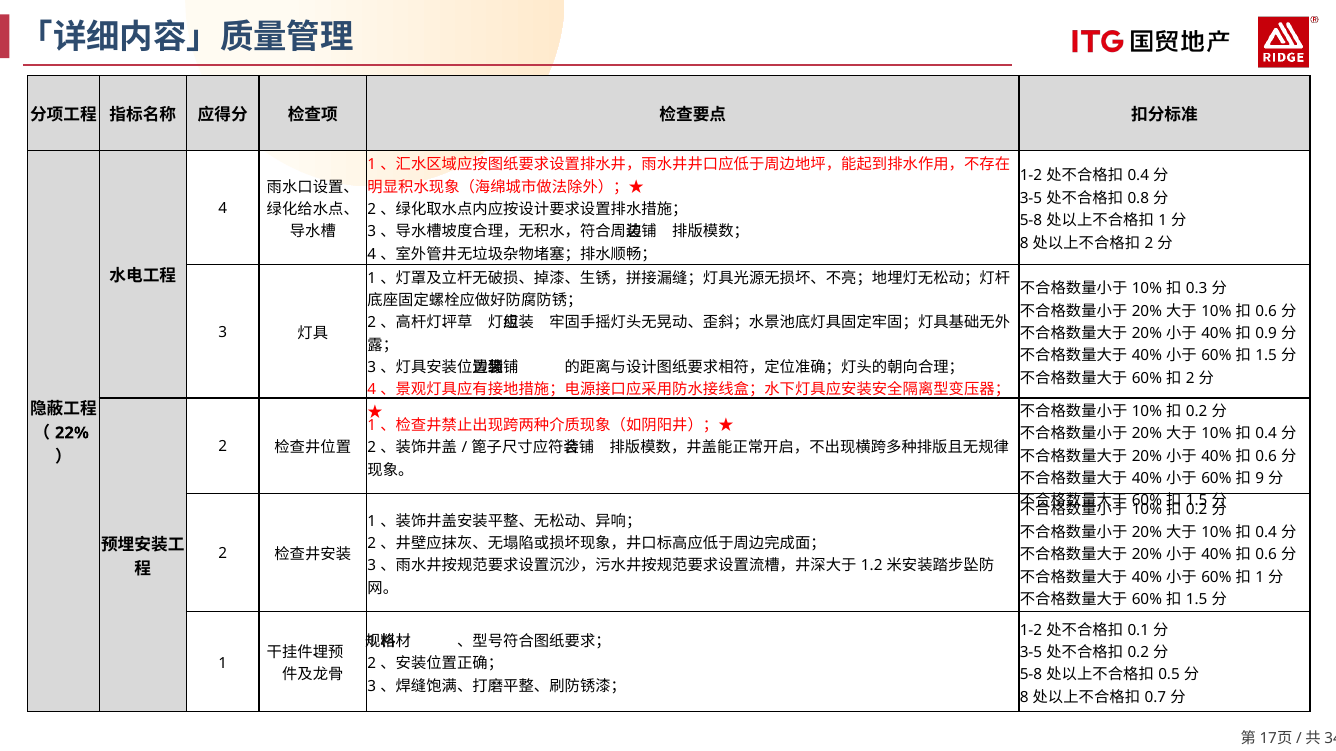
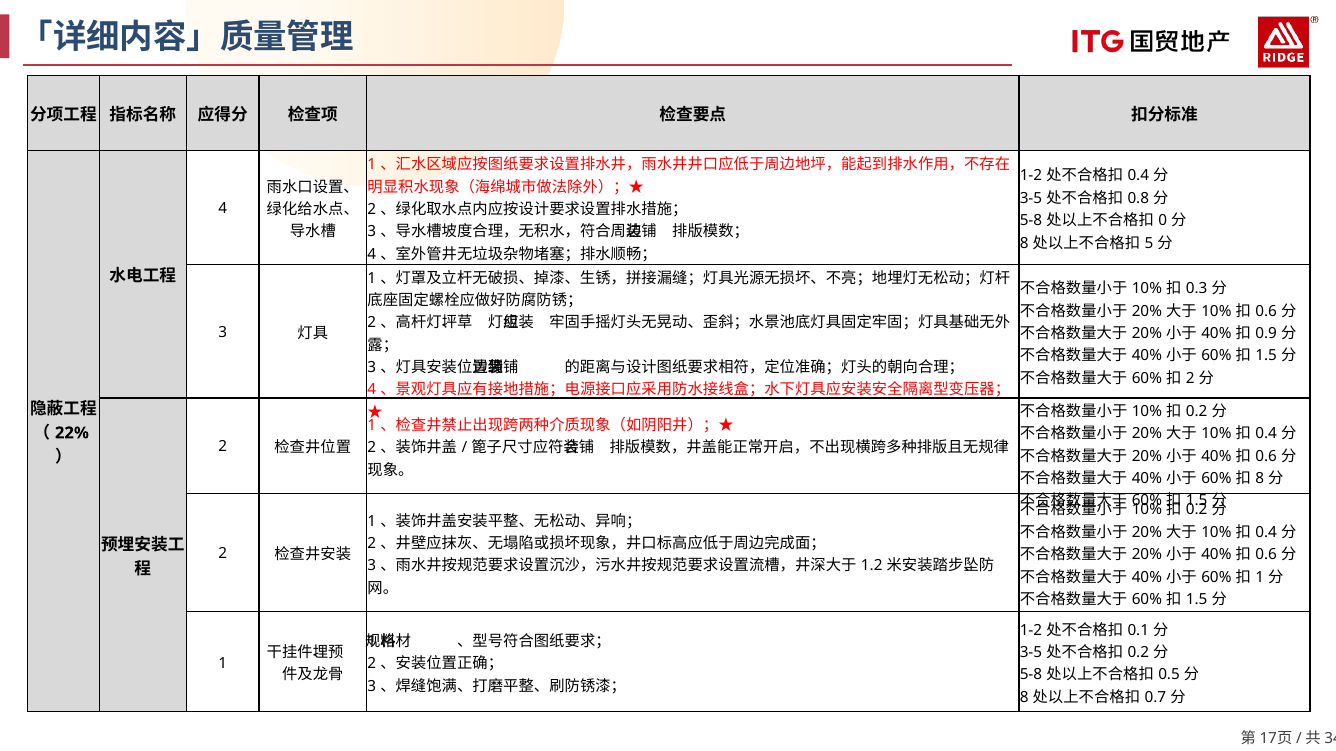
1 at (1163, 221): 1 -> 0
2 at (1149, 243): 2 -> 5
9 at (1260, 479): 9 -> 8
